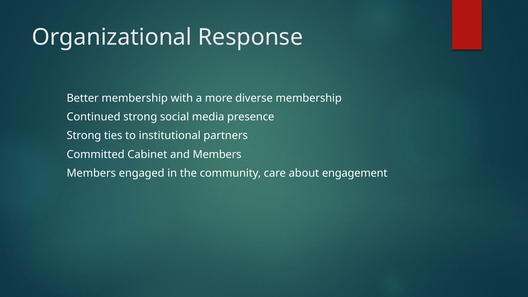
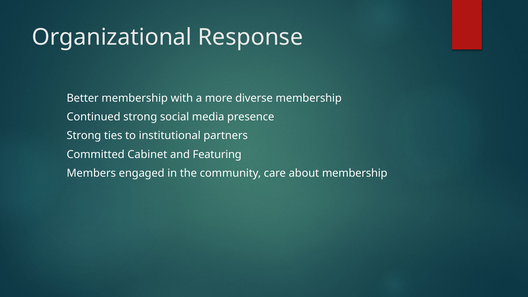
Members: Members -> Featuring
about engagement: engagement -> membership
